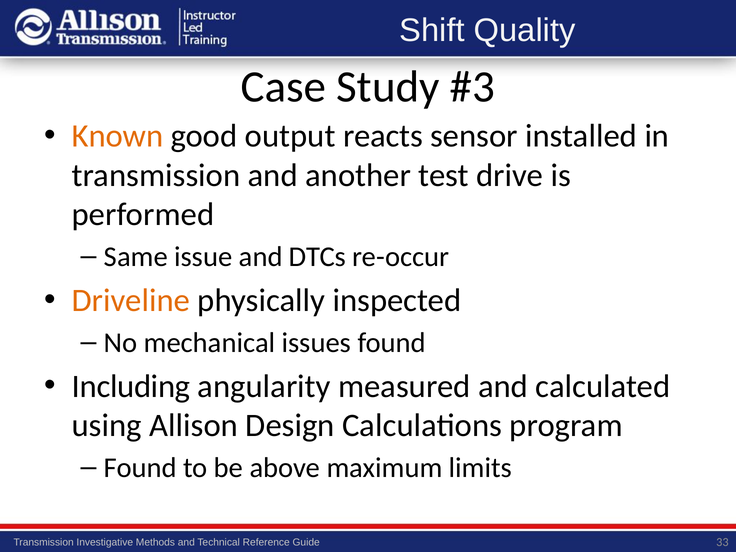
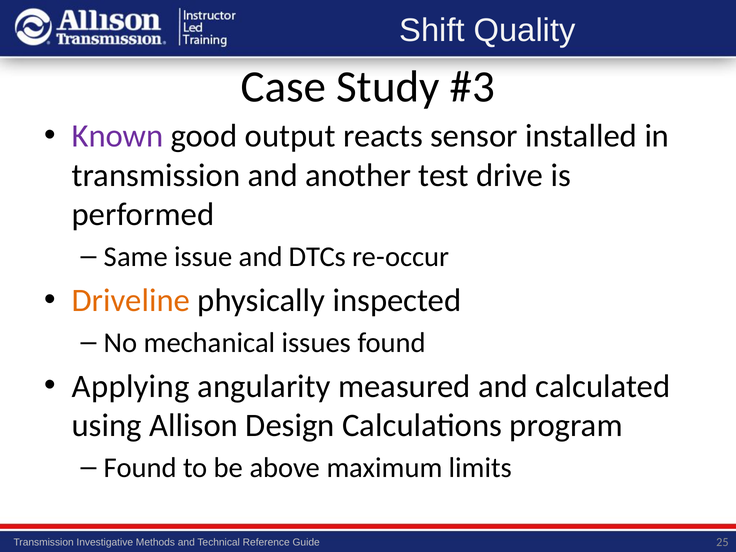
Known colour: orange -> purple
Including: Including -> Applying
33: 33 -> 25
